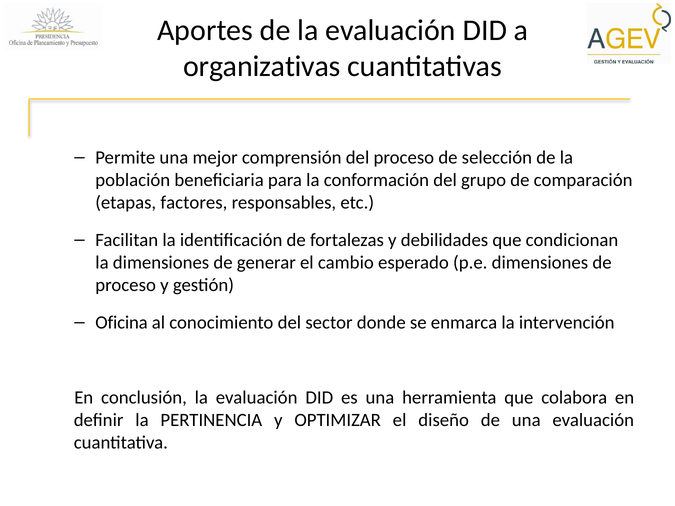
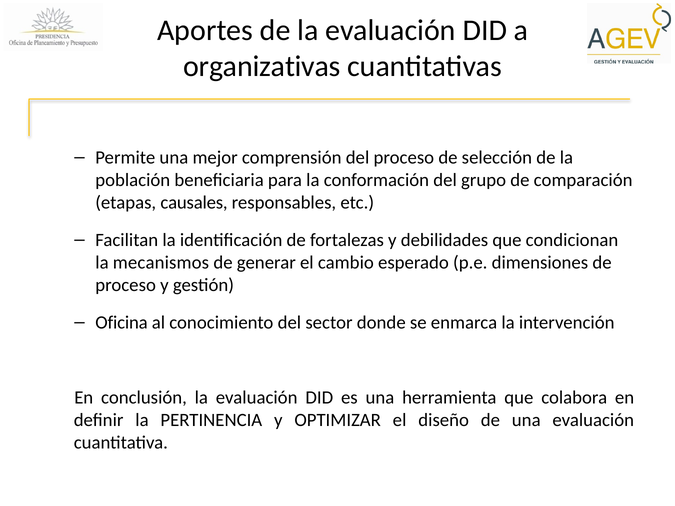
factores: factores -> causales
la dimensiones: dimensiones -> mecanismos
